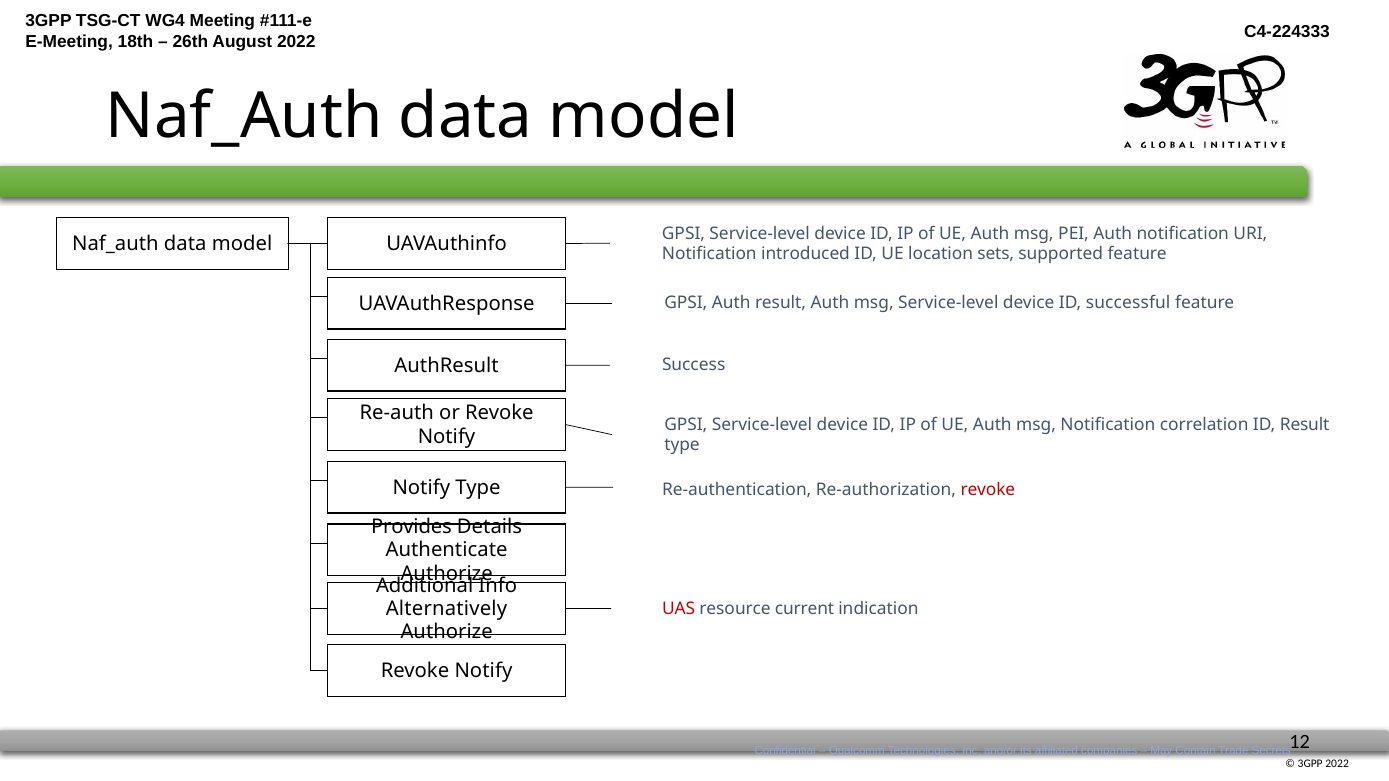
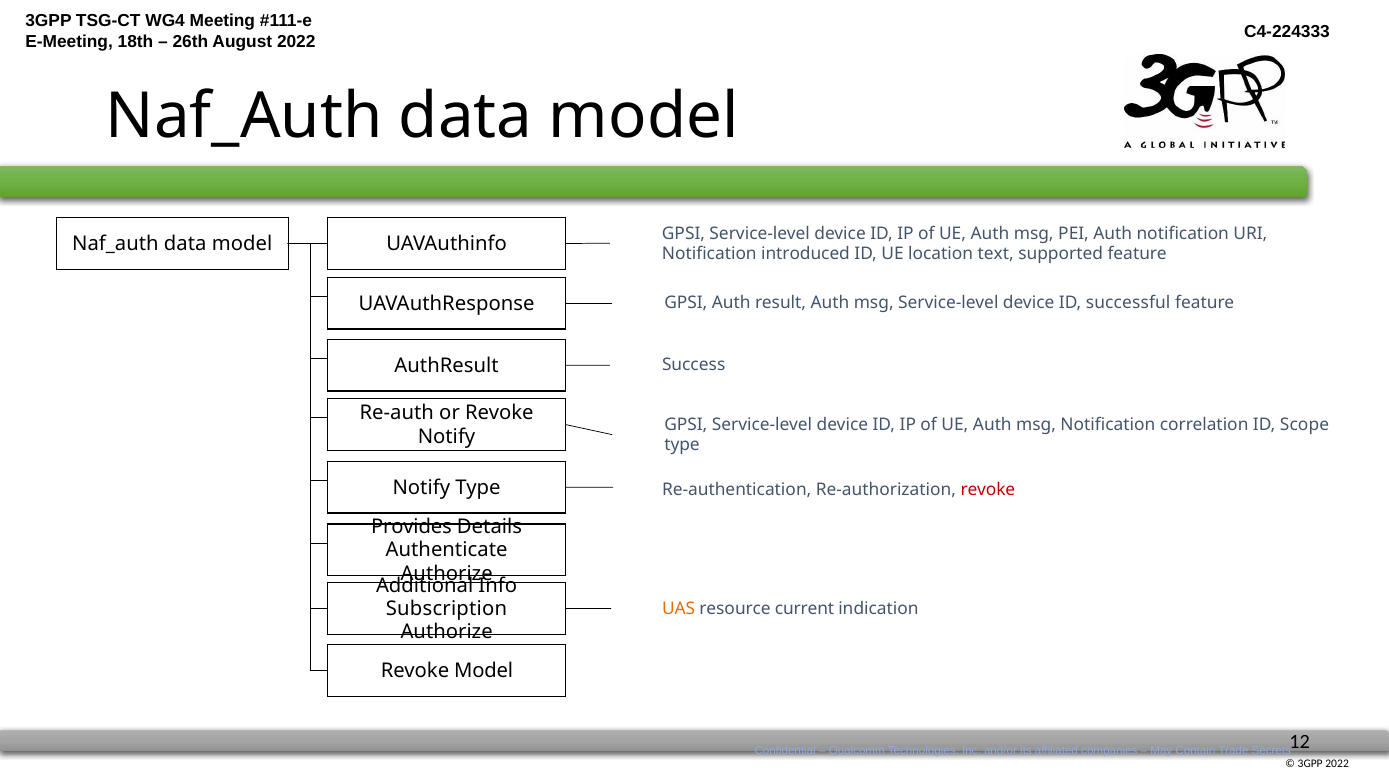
sets: sets -> text
ID Result: Result -> Scope
Alternatively: Alternatively -> Subscription
UAS colour: red -> orange
Notify at (483, 671): Notify -> Model
